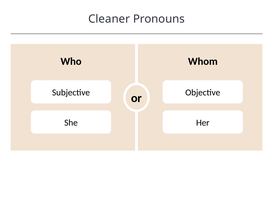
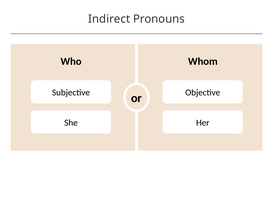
Cleaner: Cleaner -> Indirect
